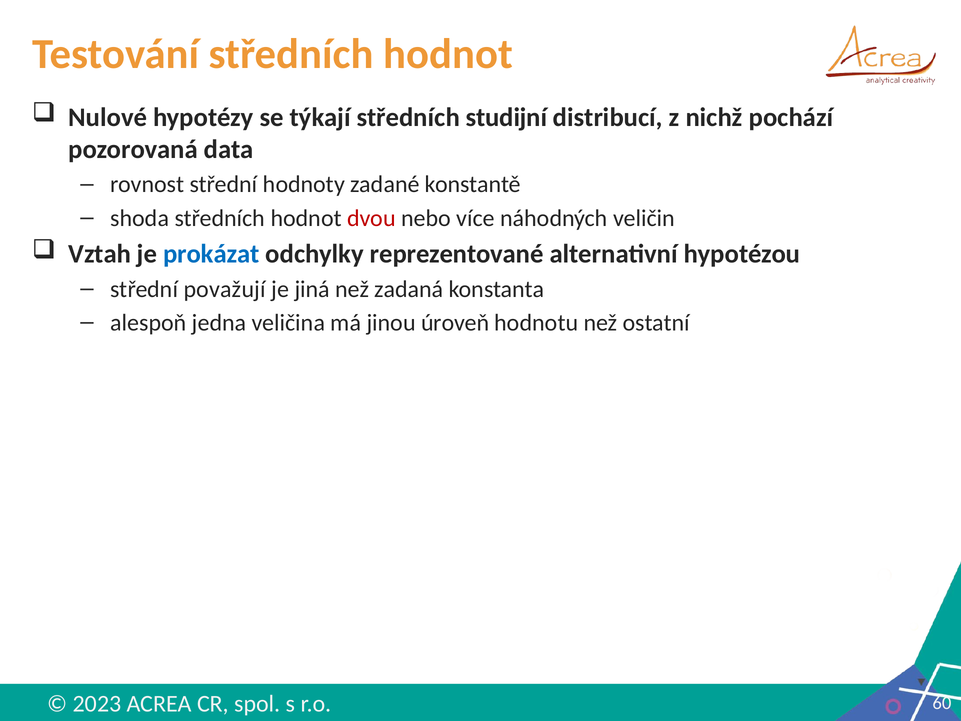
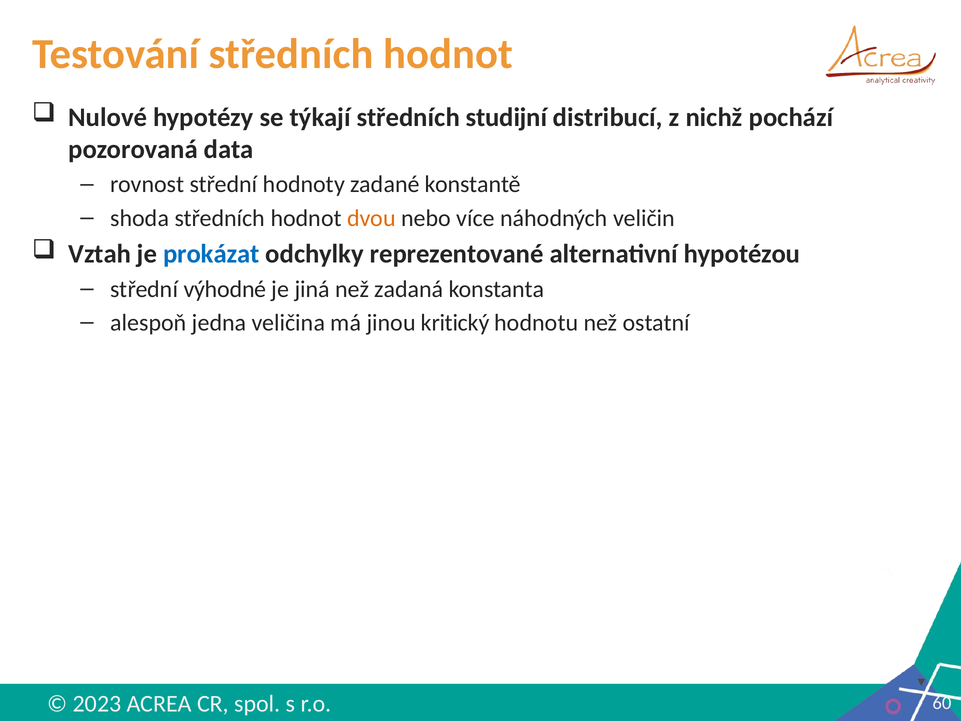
dvou colour: red -> orange
považují: považují -> výhodné
úroveň: úroveň -> kritický
